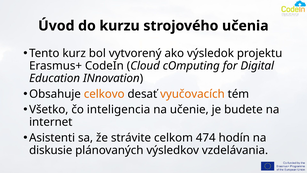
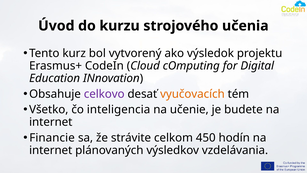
celkovo colour: orange -> purple
Asistenti: Asistenti -> Financie
474: 474 -> 450
diskusie at (51, 150): diskusie -> internet
